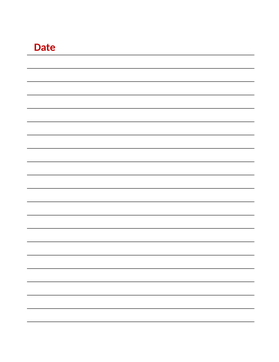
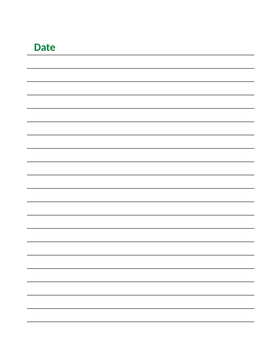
Date colour: red -> green
